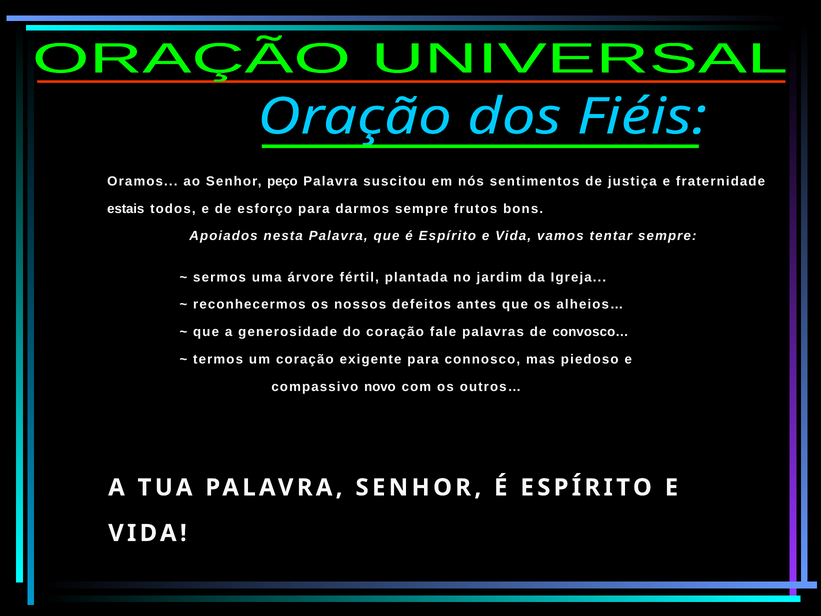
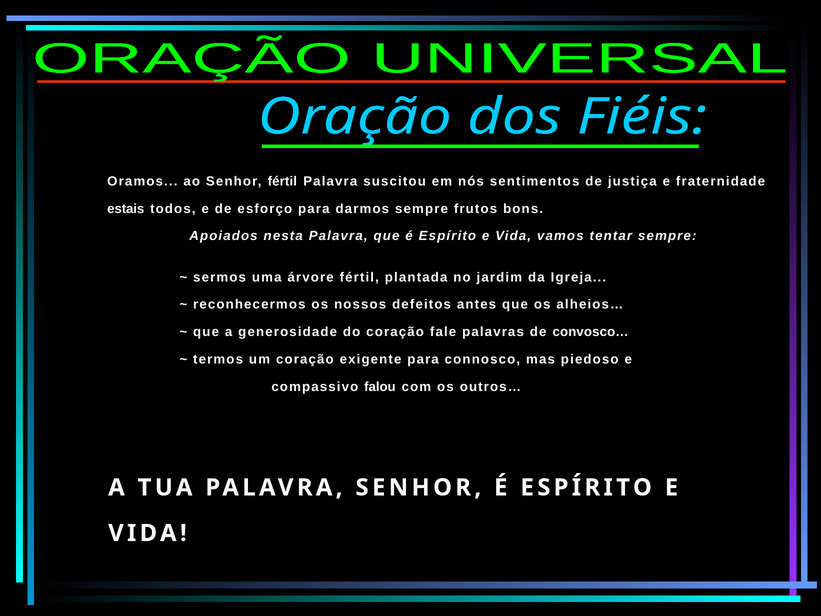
Senhor peço: peço -> fértil
novo: novo -> falou
